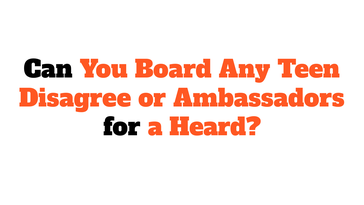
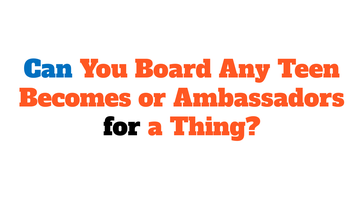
Can colour: black -> blue
Disagree: Disagree -> Becomes
Heard: Heard -> Thing
